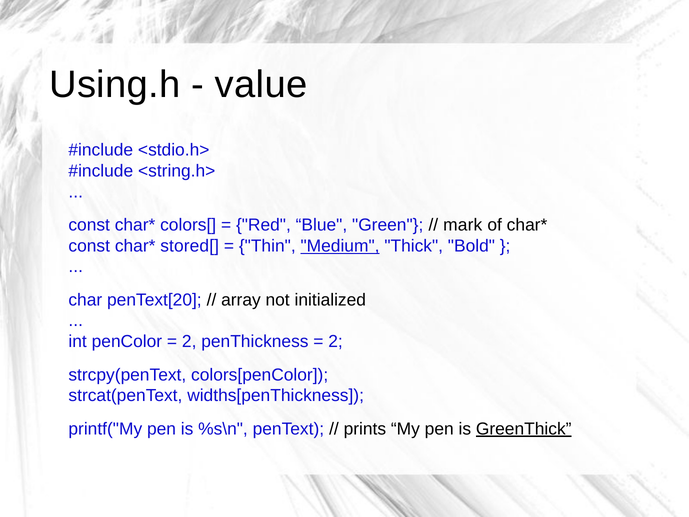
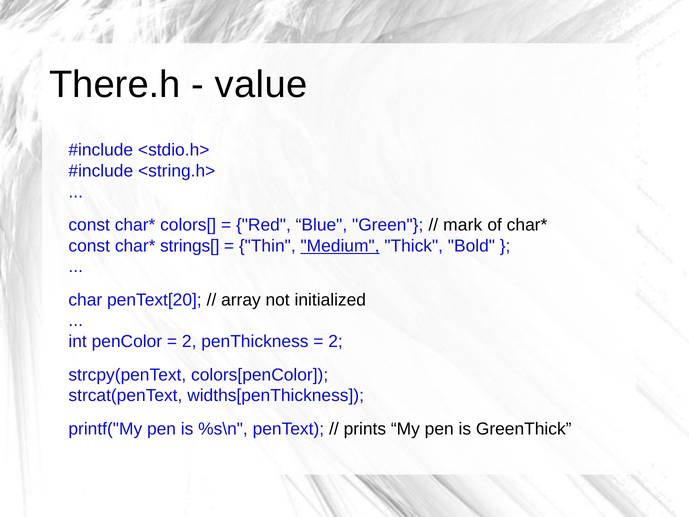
Using.h: Using.h -> There.h
stored[: stored[ -> strings[
GreenThick underline: present -> none
